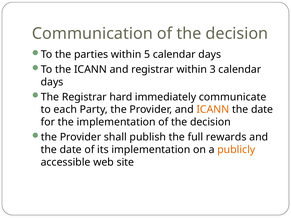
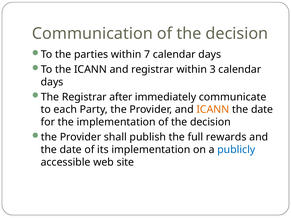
5: 5 -> 7
hard: hard -> after
publicly colour: orange -> blue
